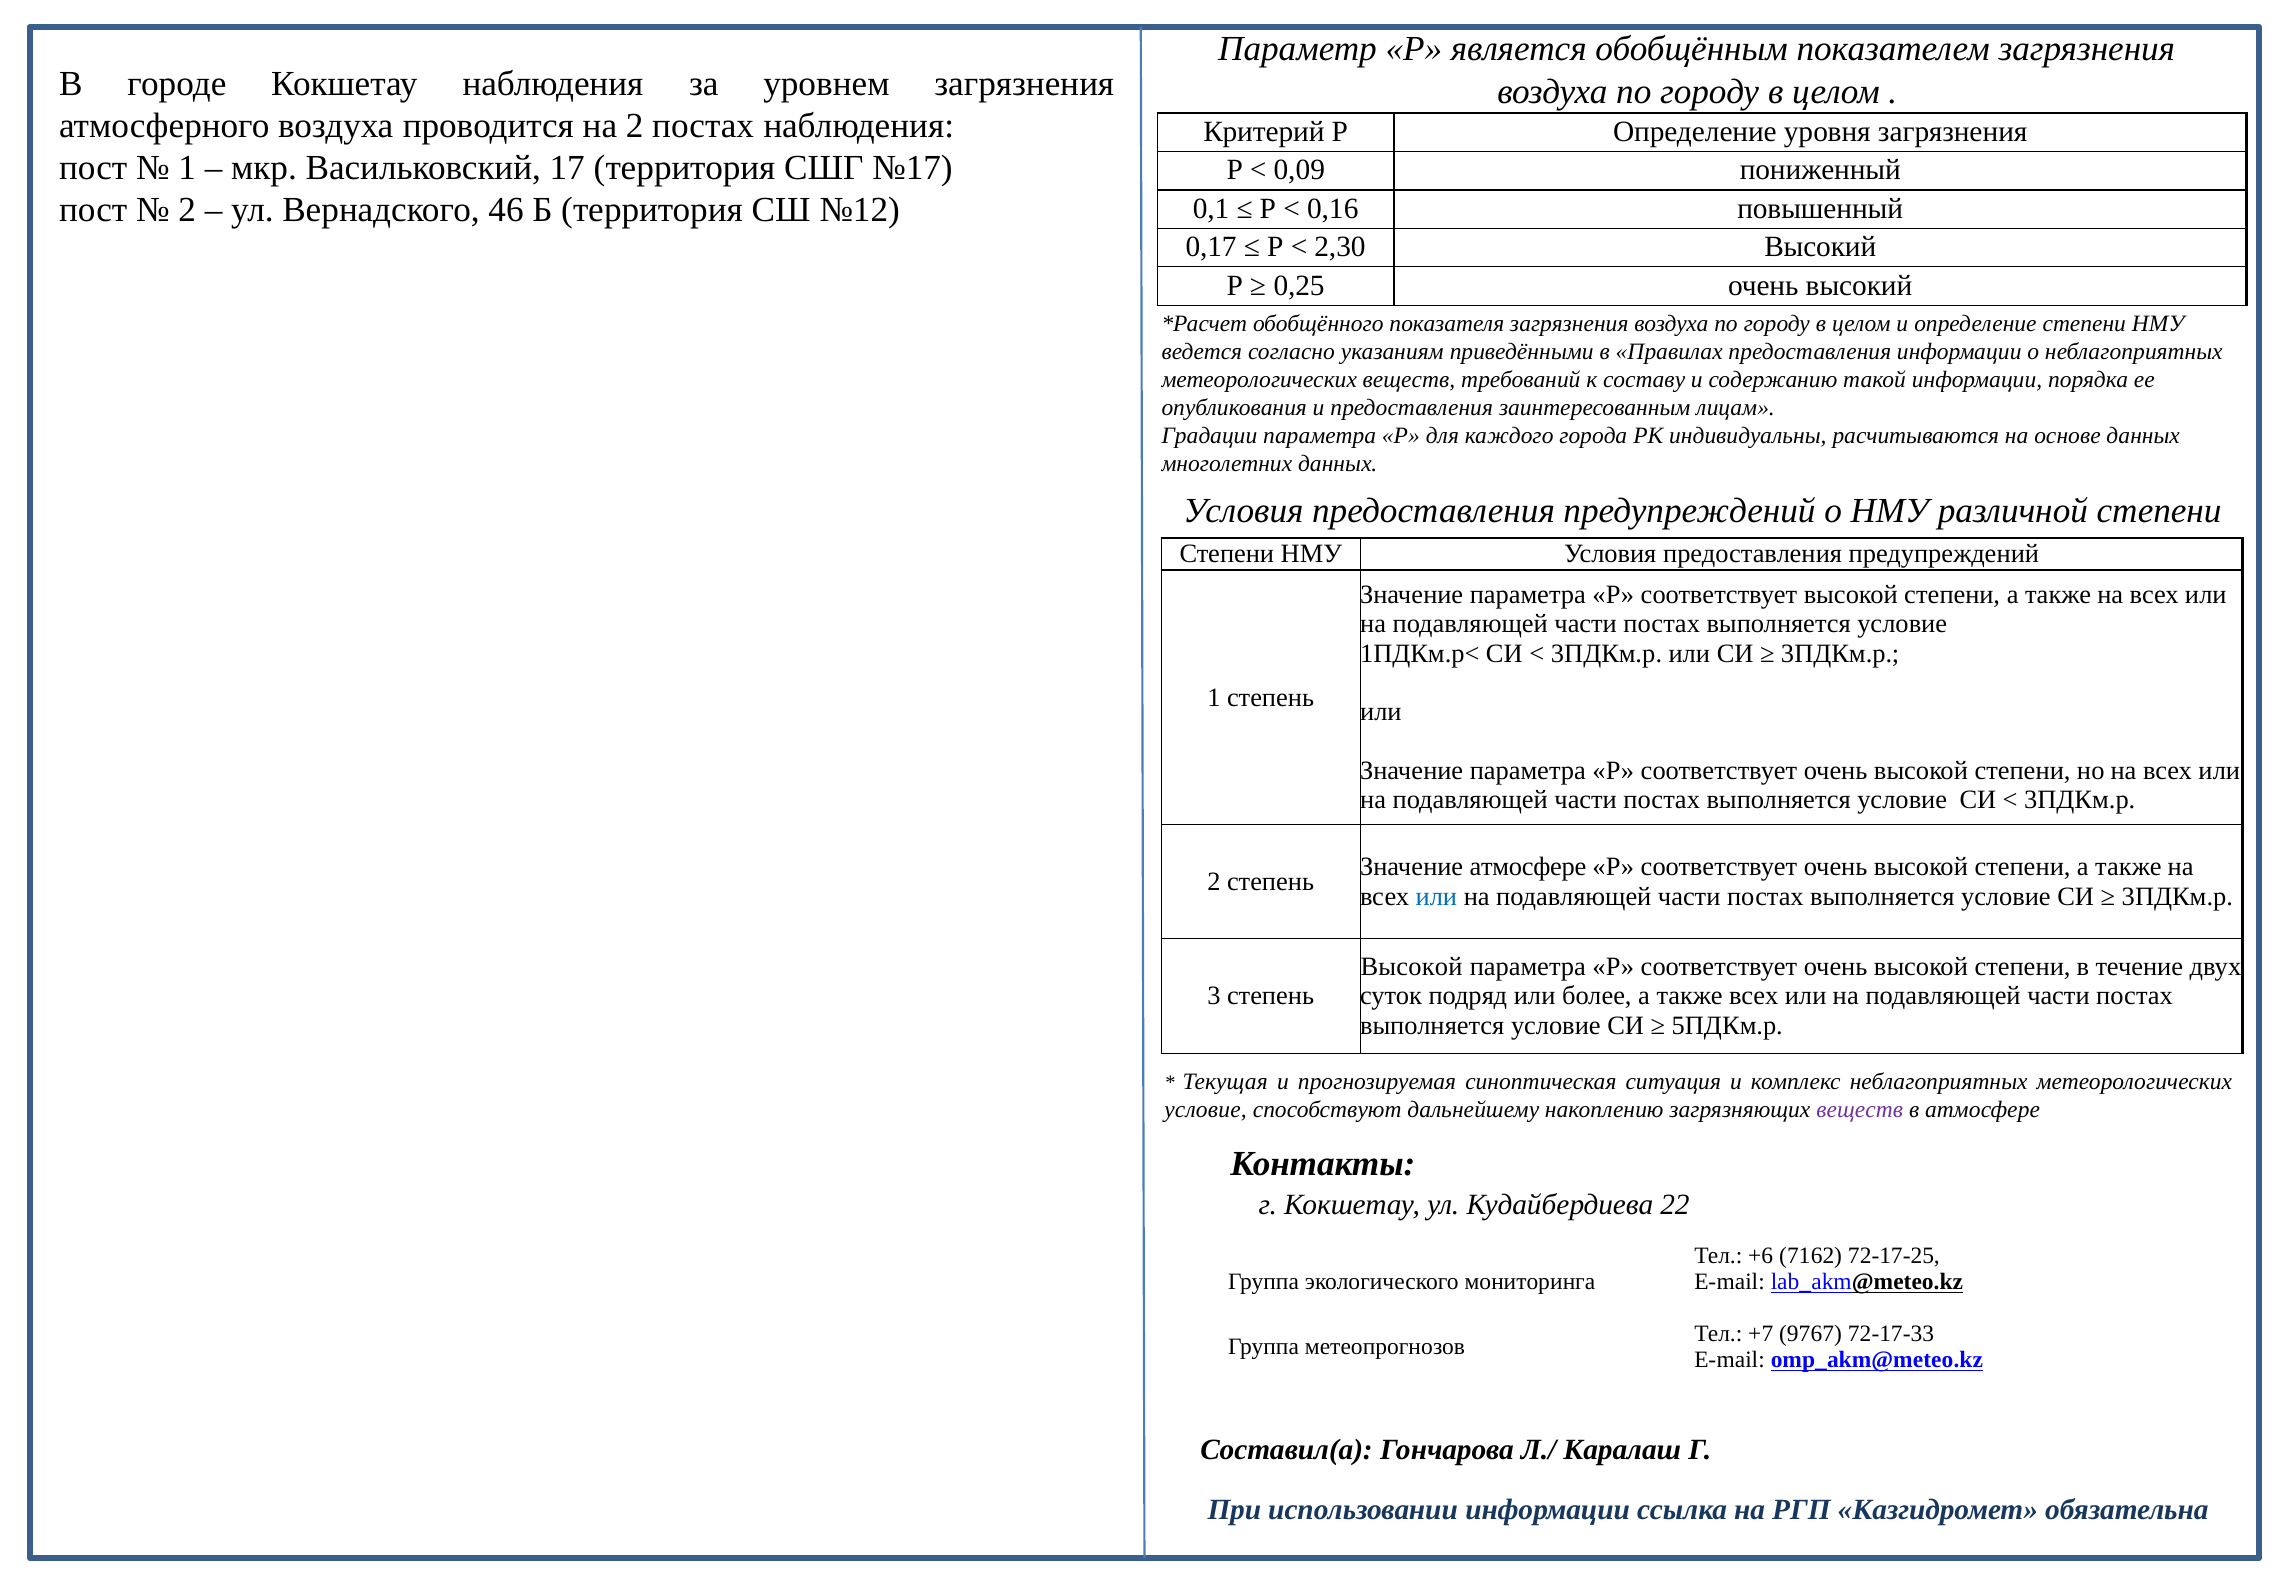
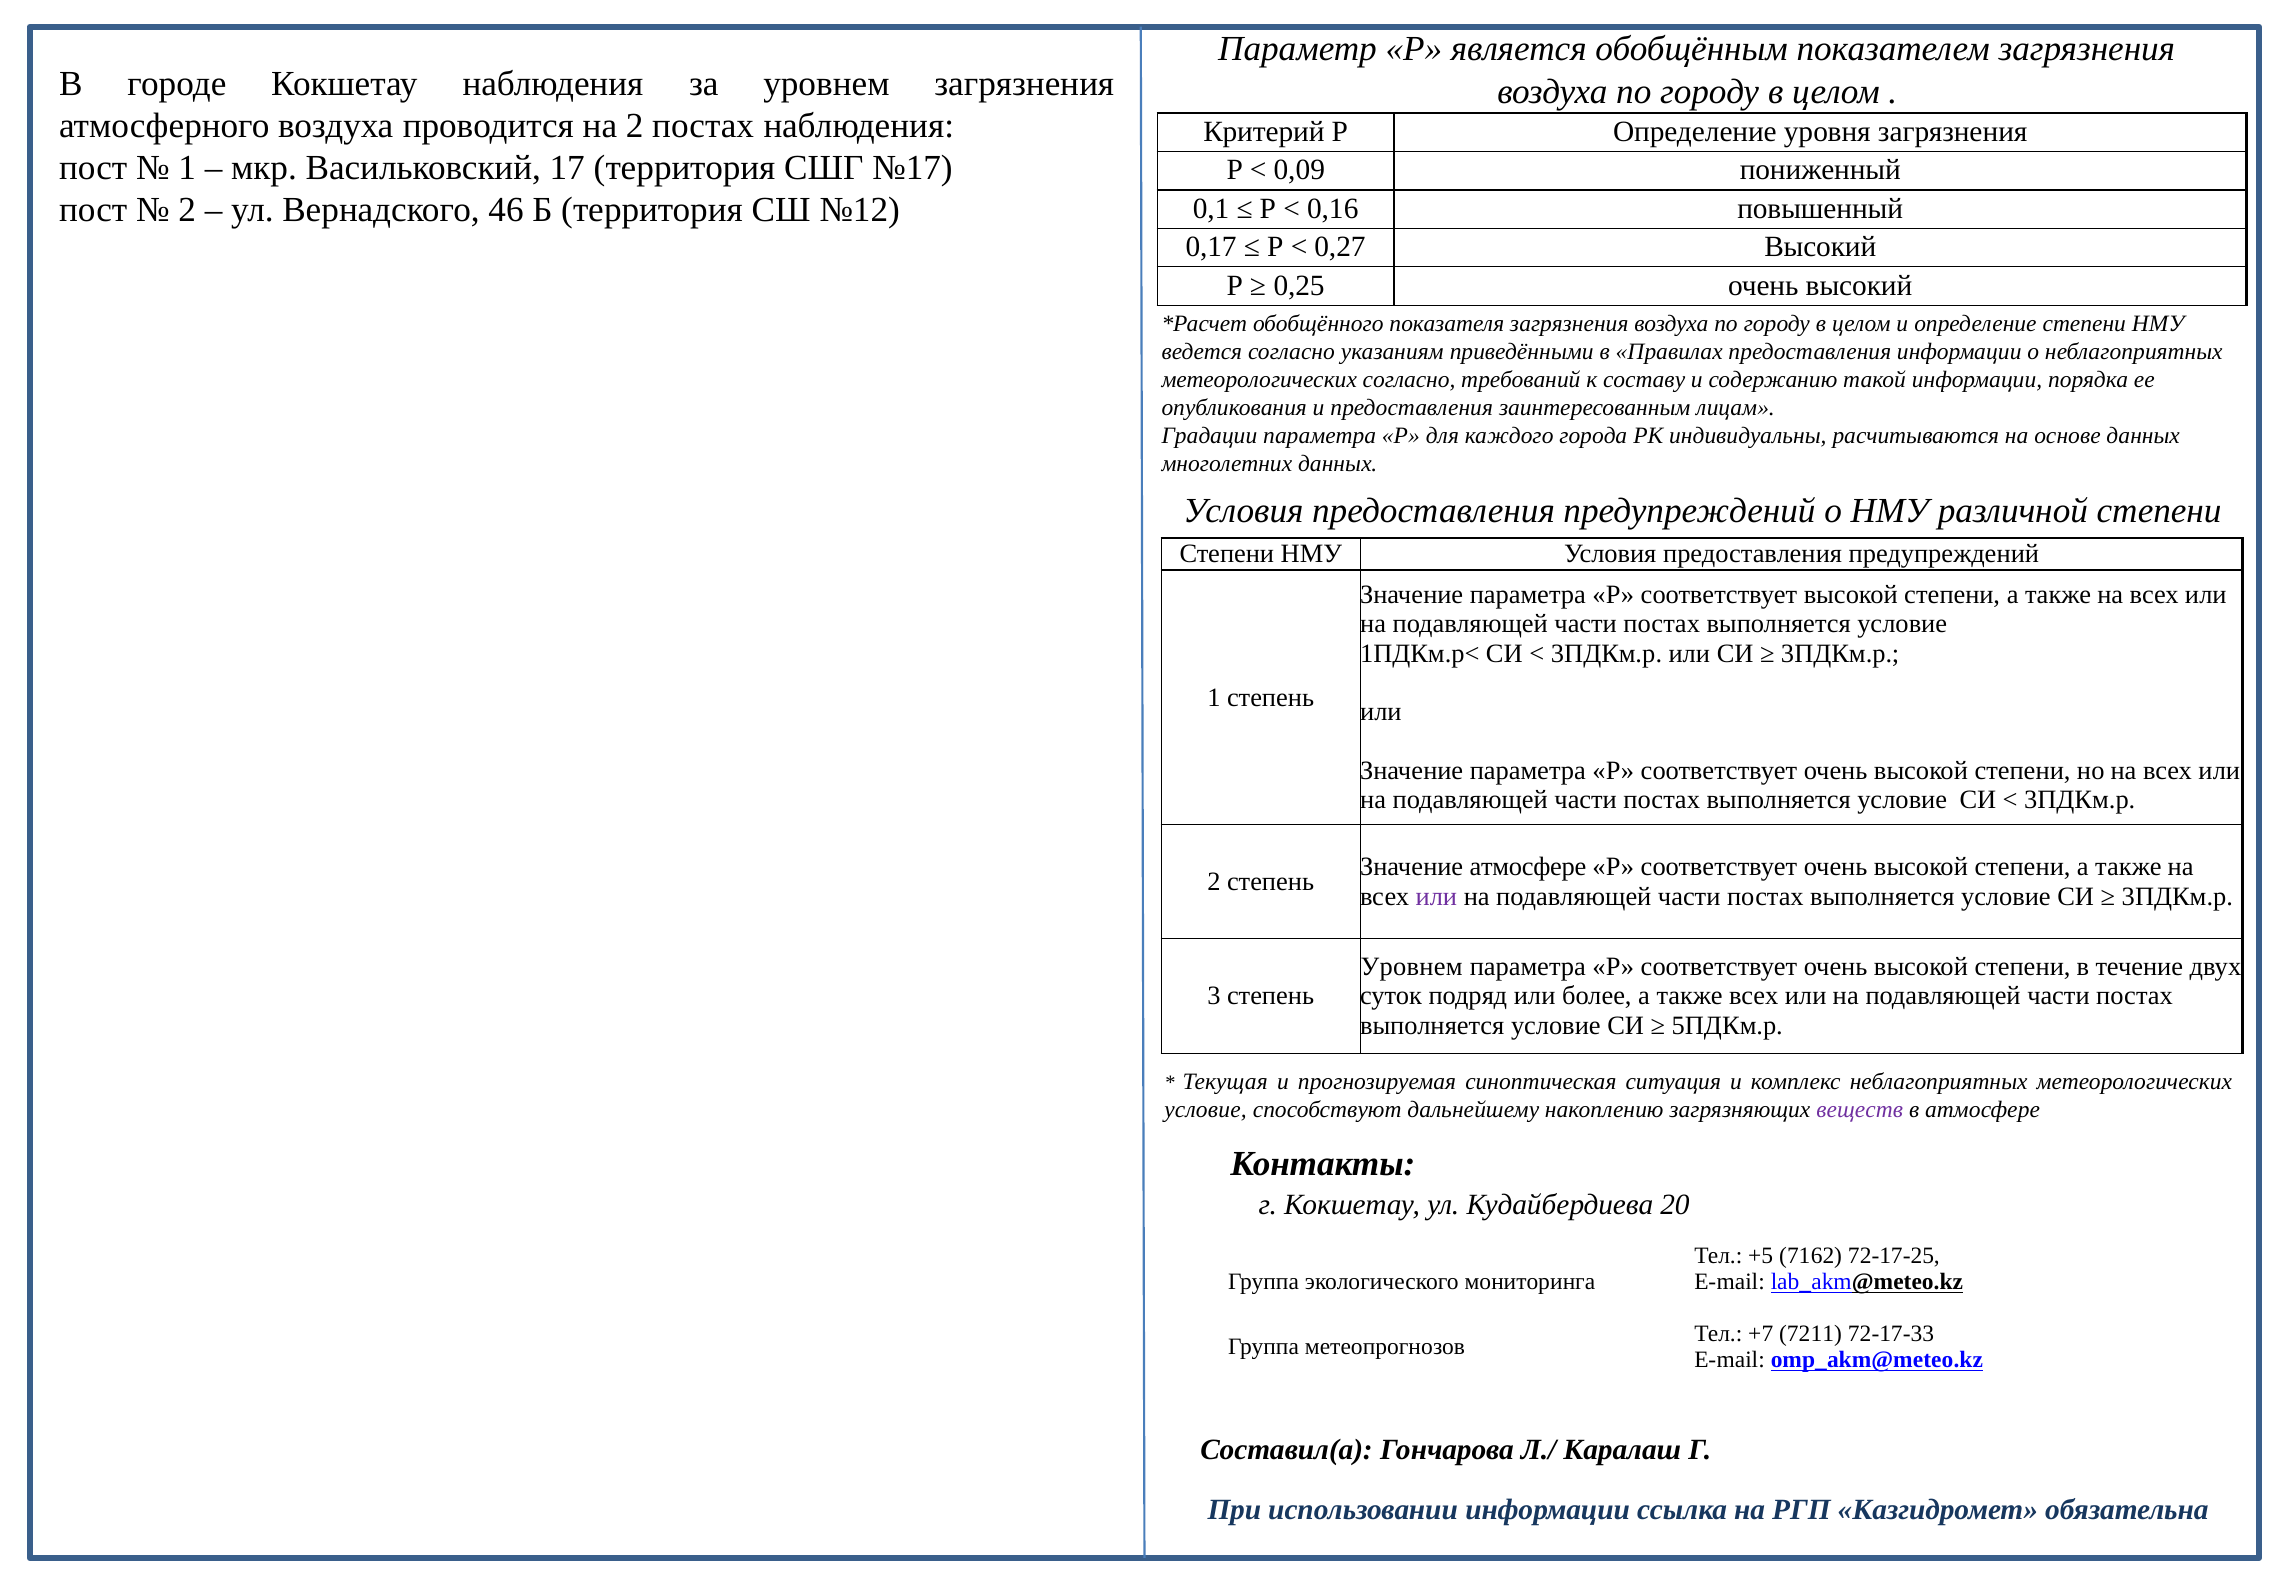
2,30: 2,30 -> 0,27
метеорологических веществ: веществ -> согласно
или at (1436, 896) colour: blue -> purple
Высокой at (1412, 967): Высокой -> Уровнем
22: 22 -> 20
+6: +6 -> +5
9767: 9767 -> 7211
